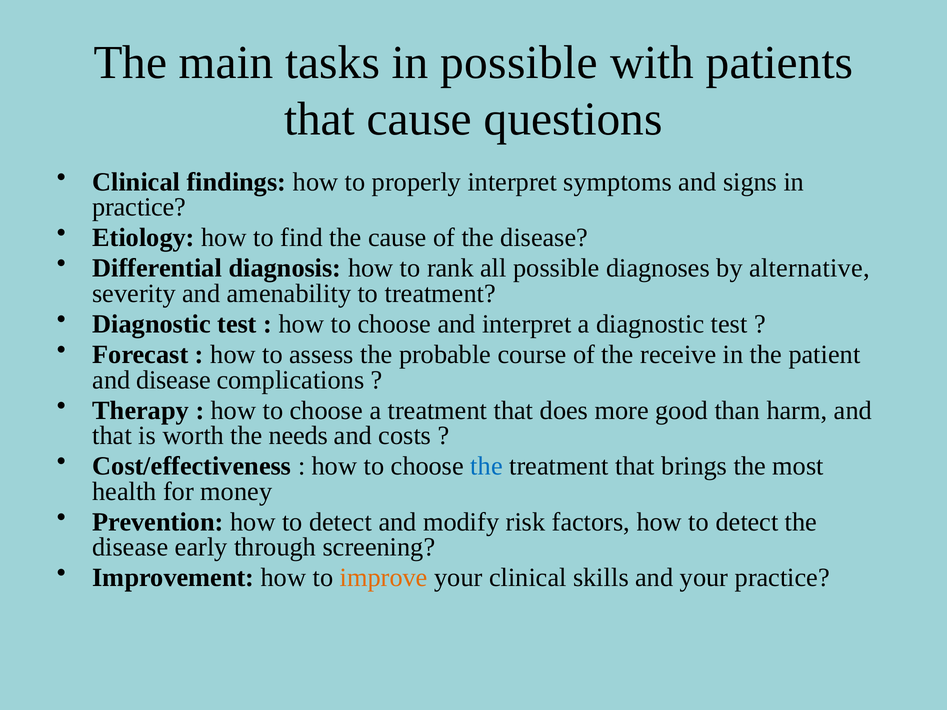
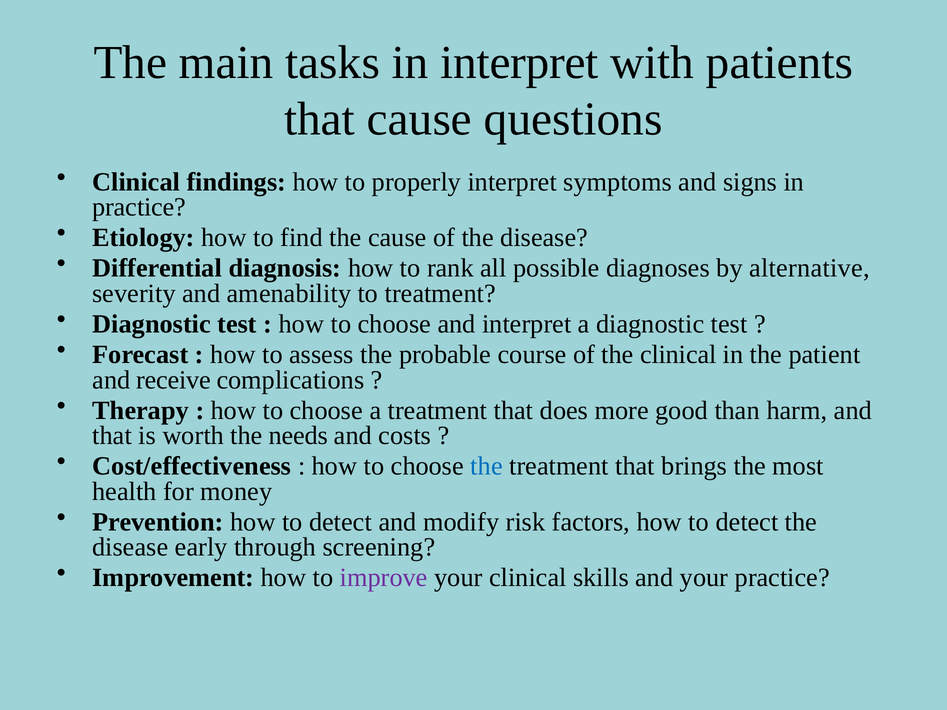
in possible: possible -> interpret
the receive: receive -> clinical
and disease: disease -> receive
improve colour: orange -> purple
